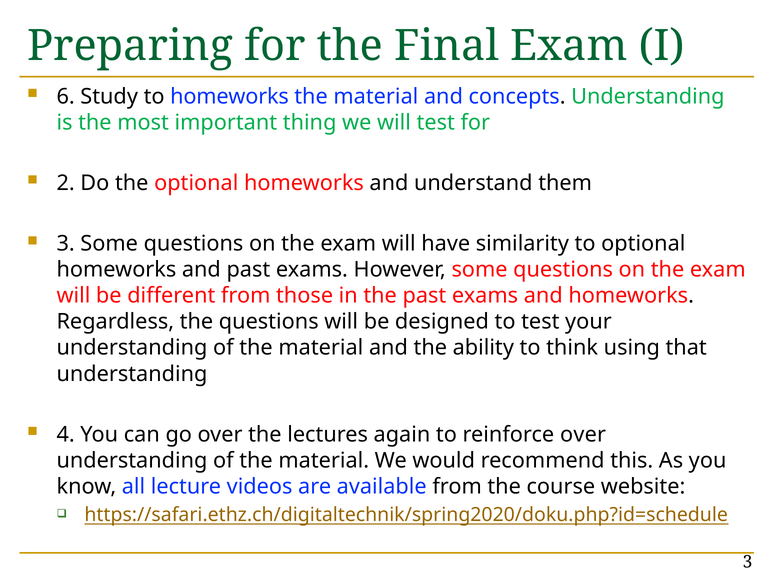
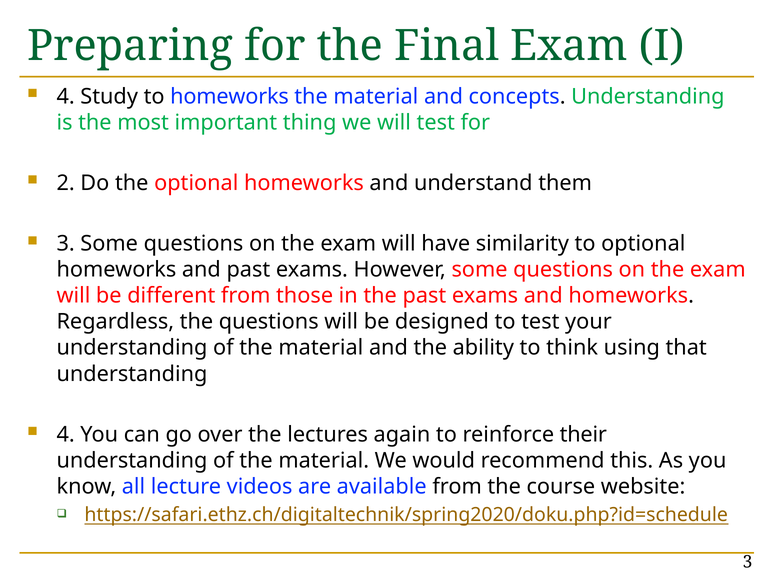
6 at (66, 96): 6 -> 4
reinforce over: over -> their
